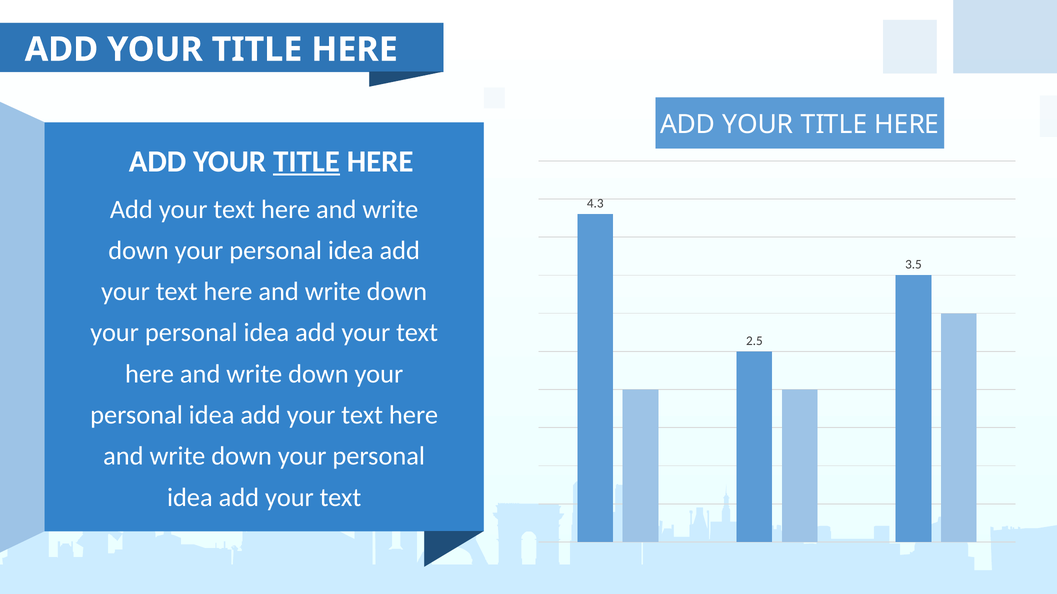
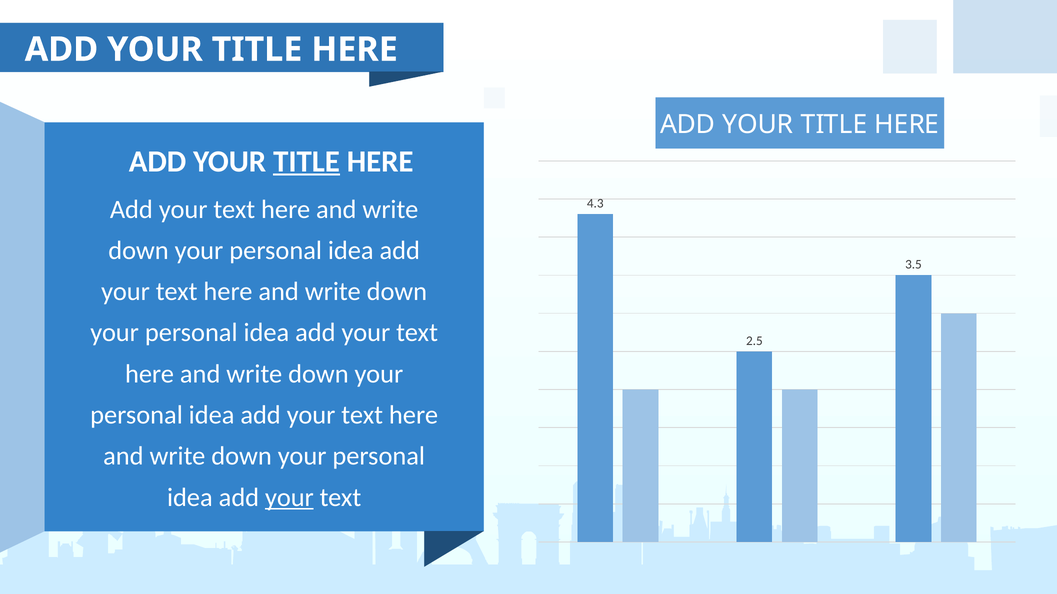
your at (289, 498) underline: none -> present
